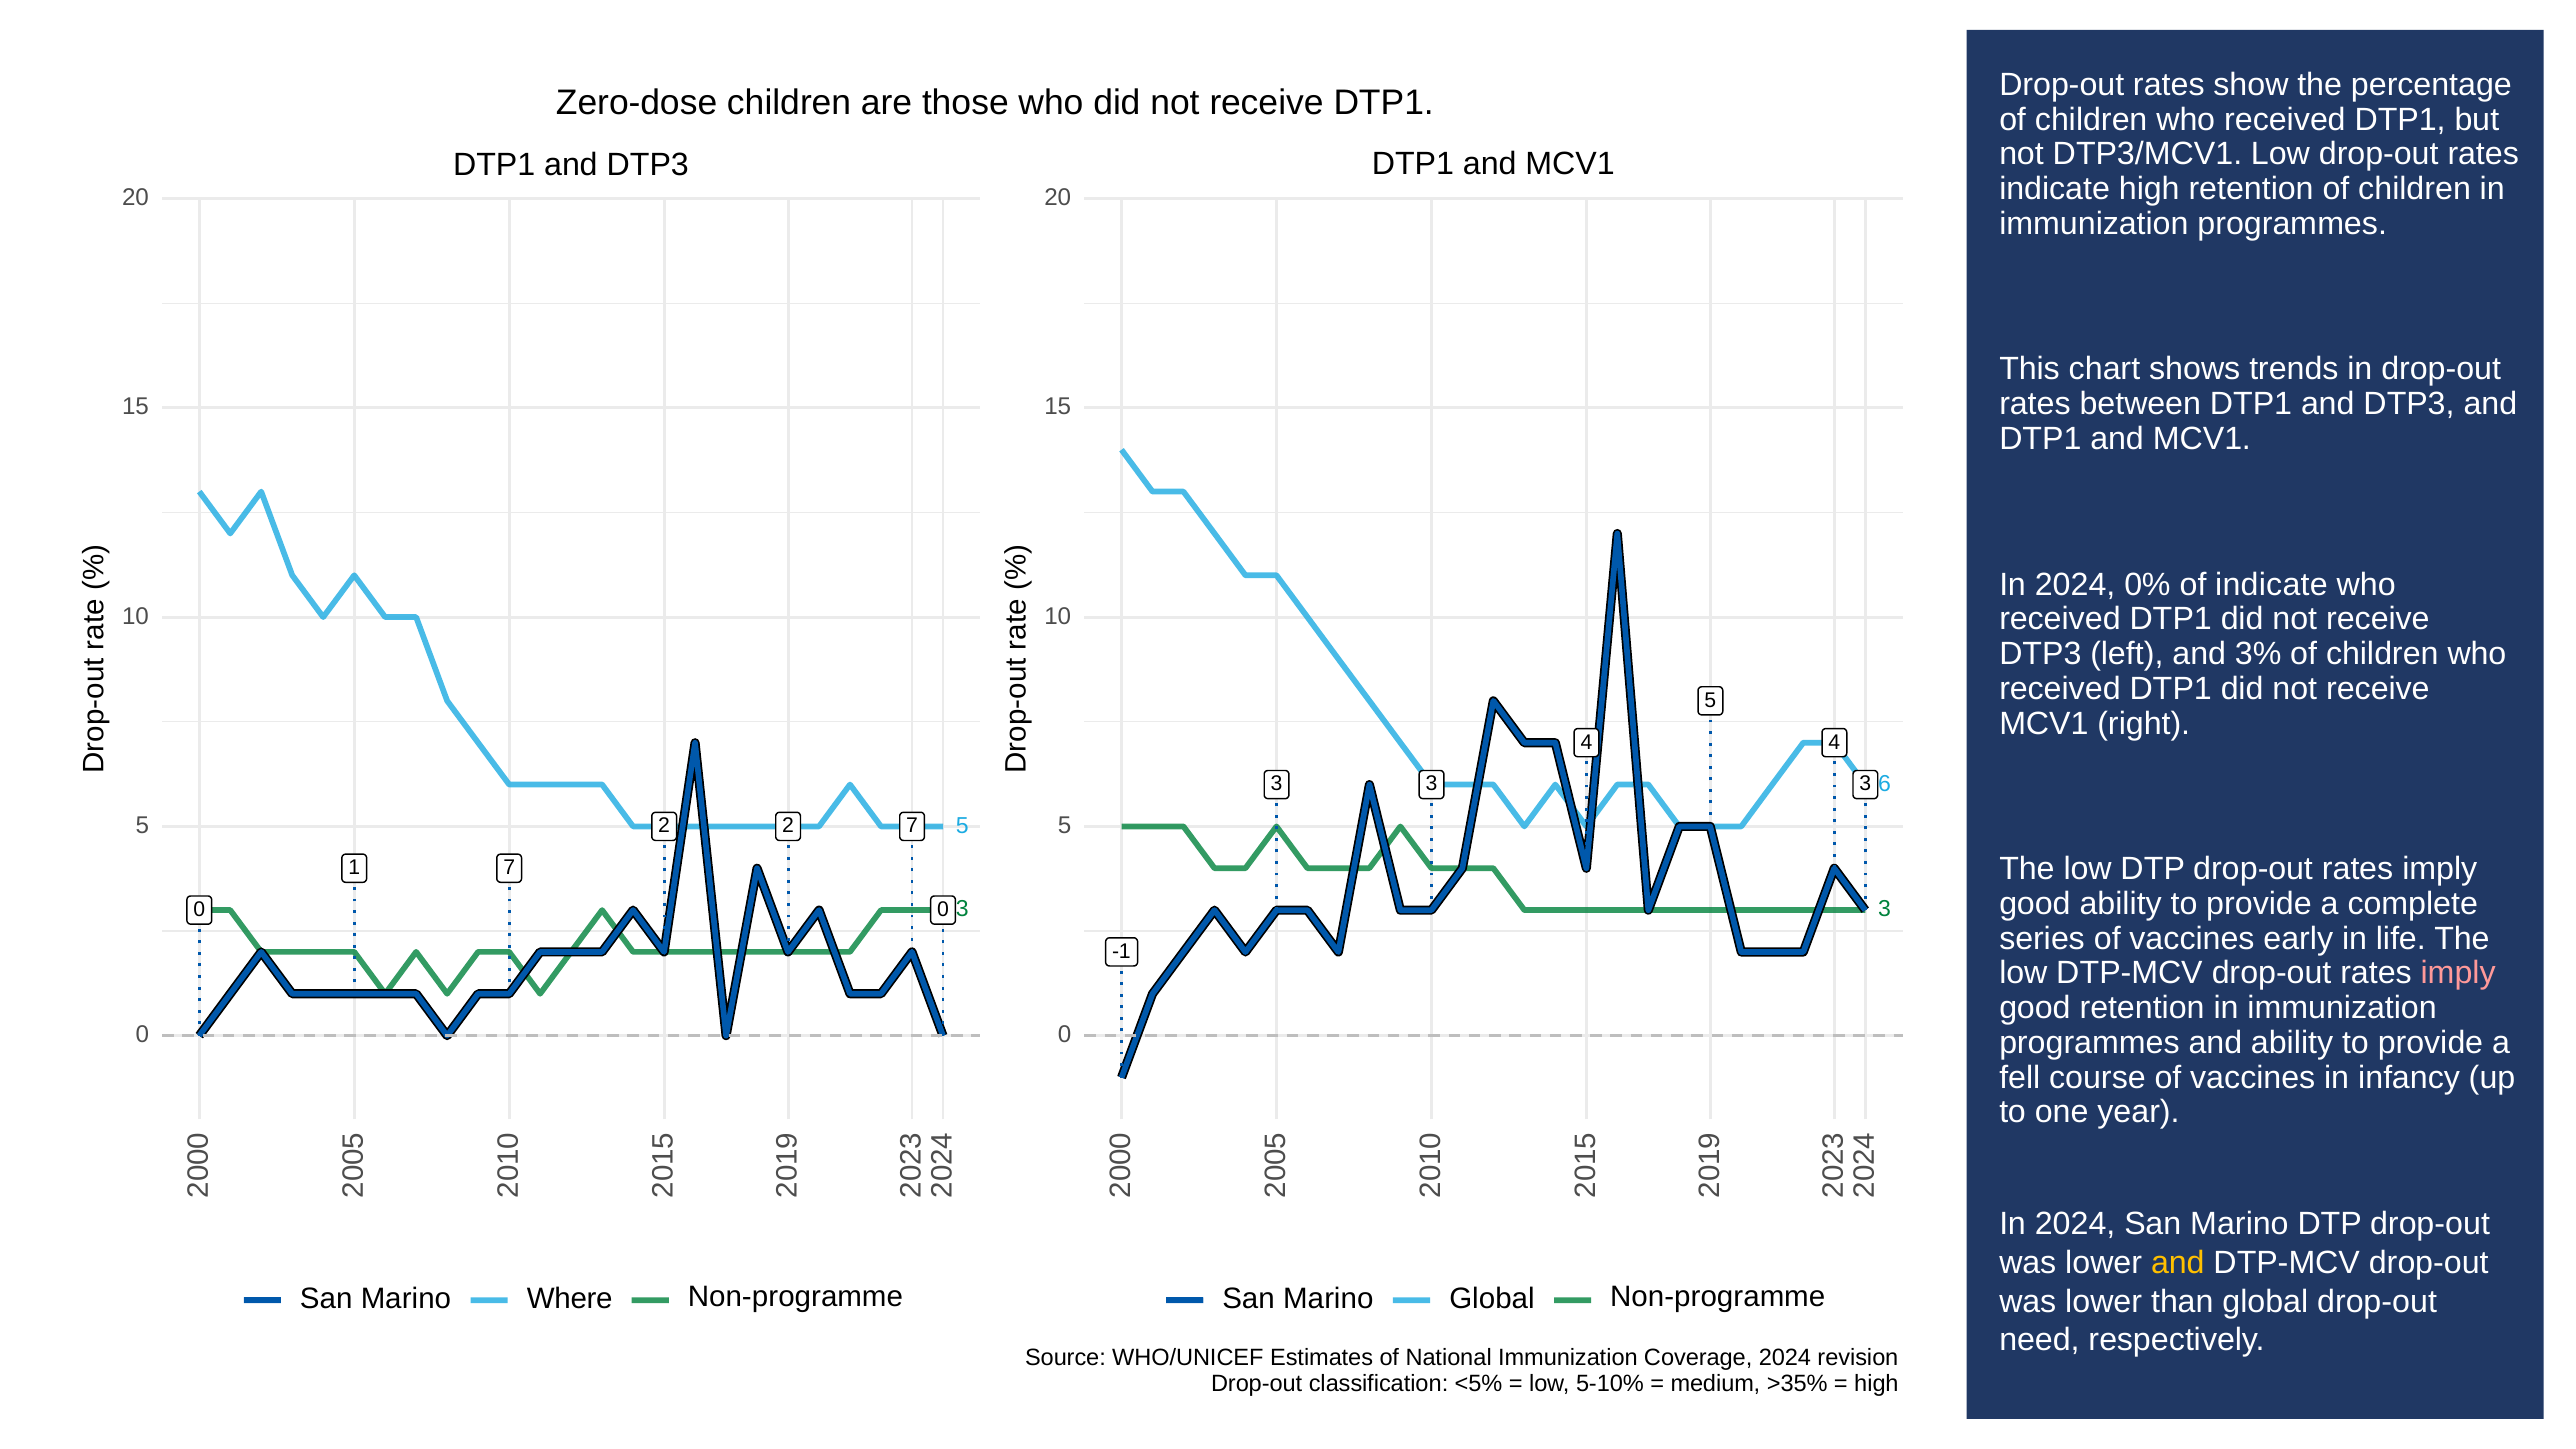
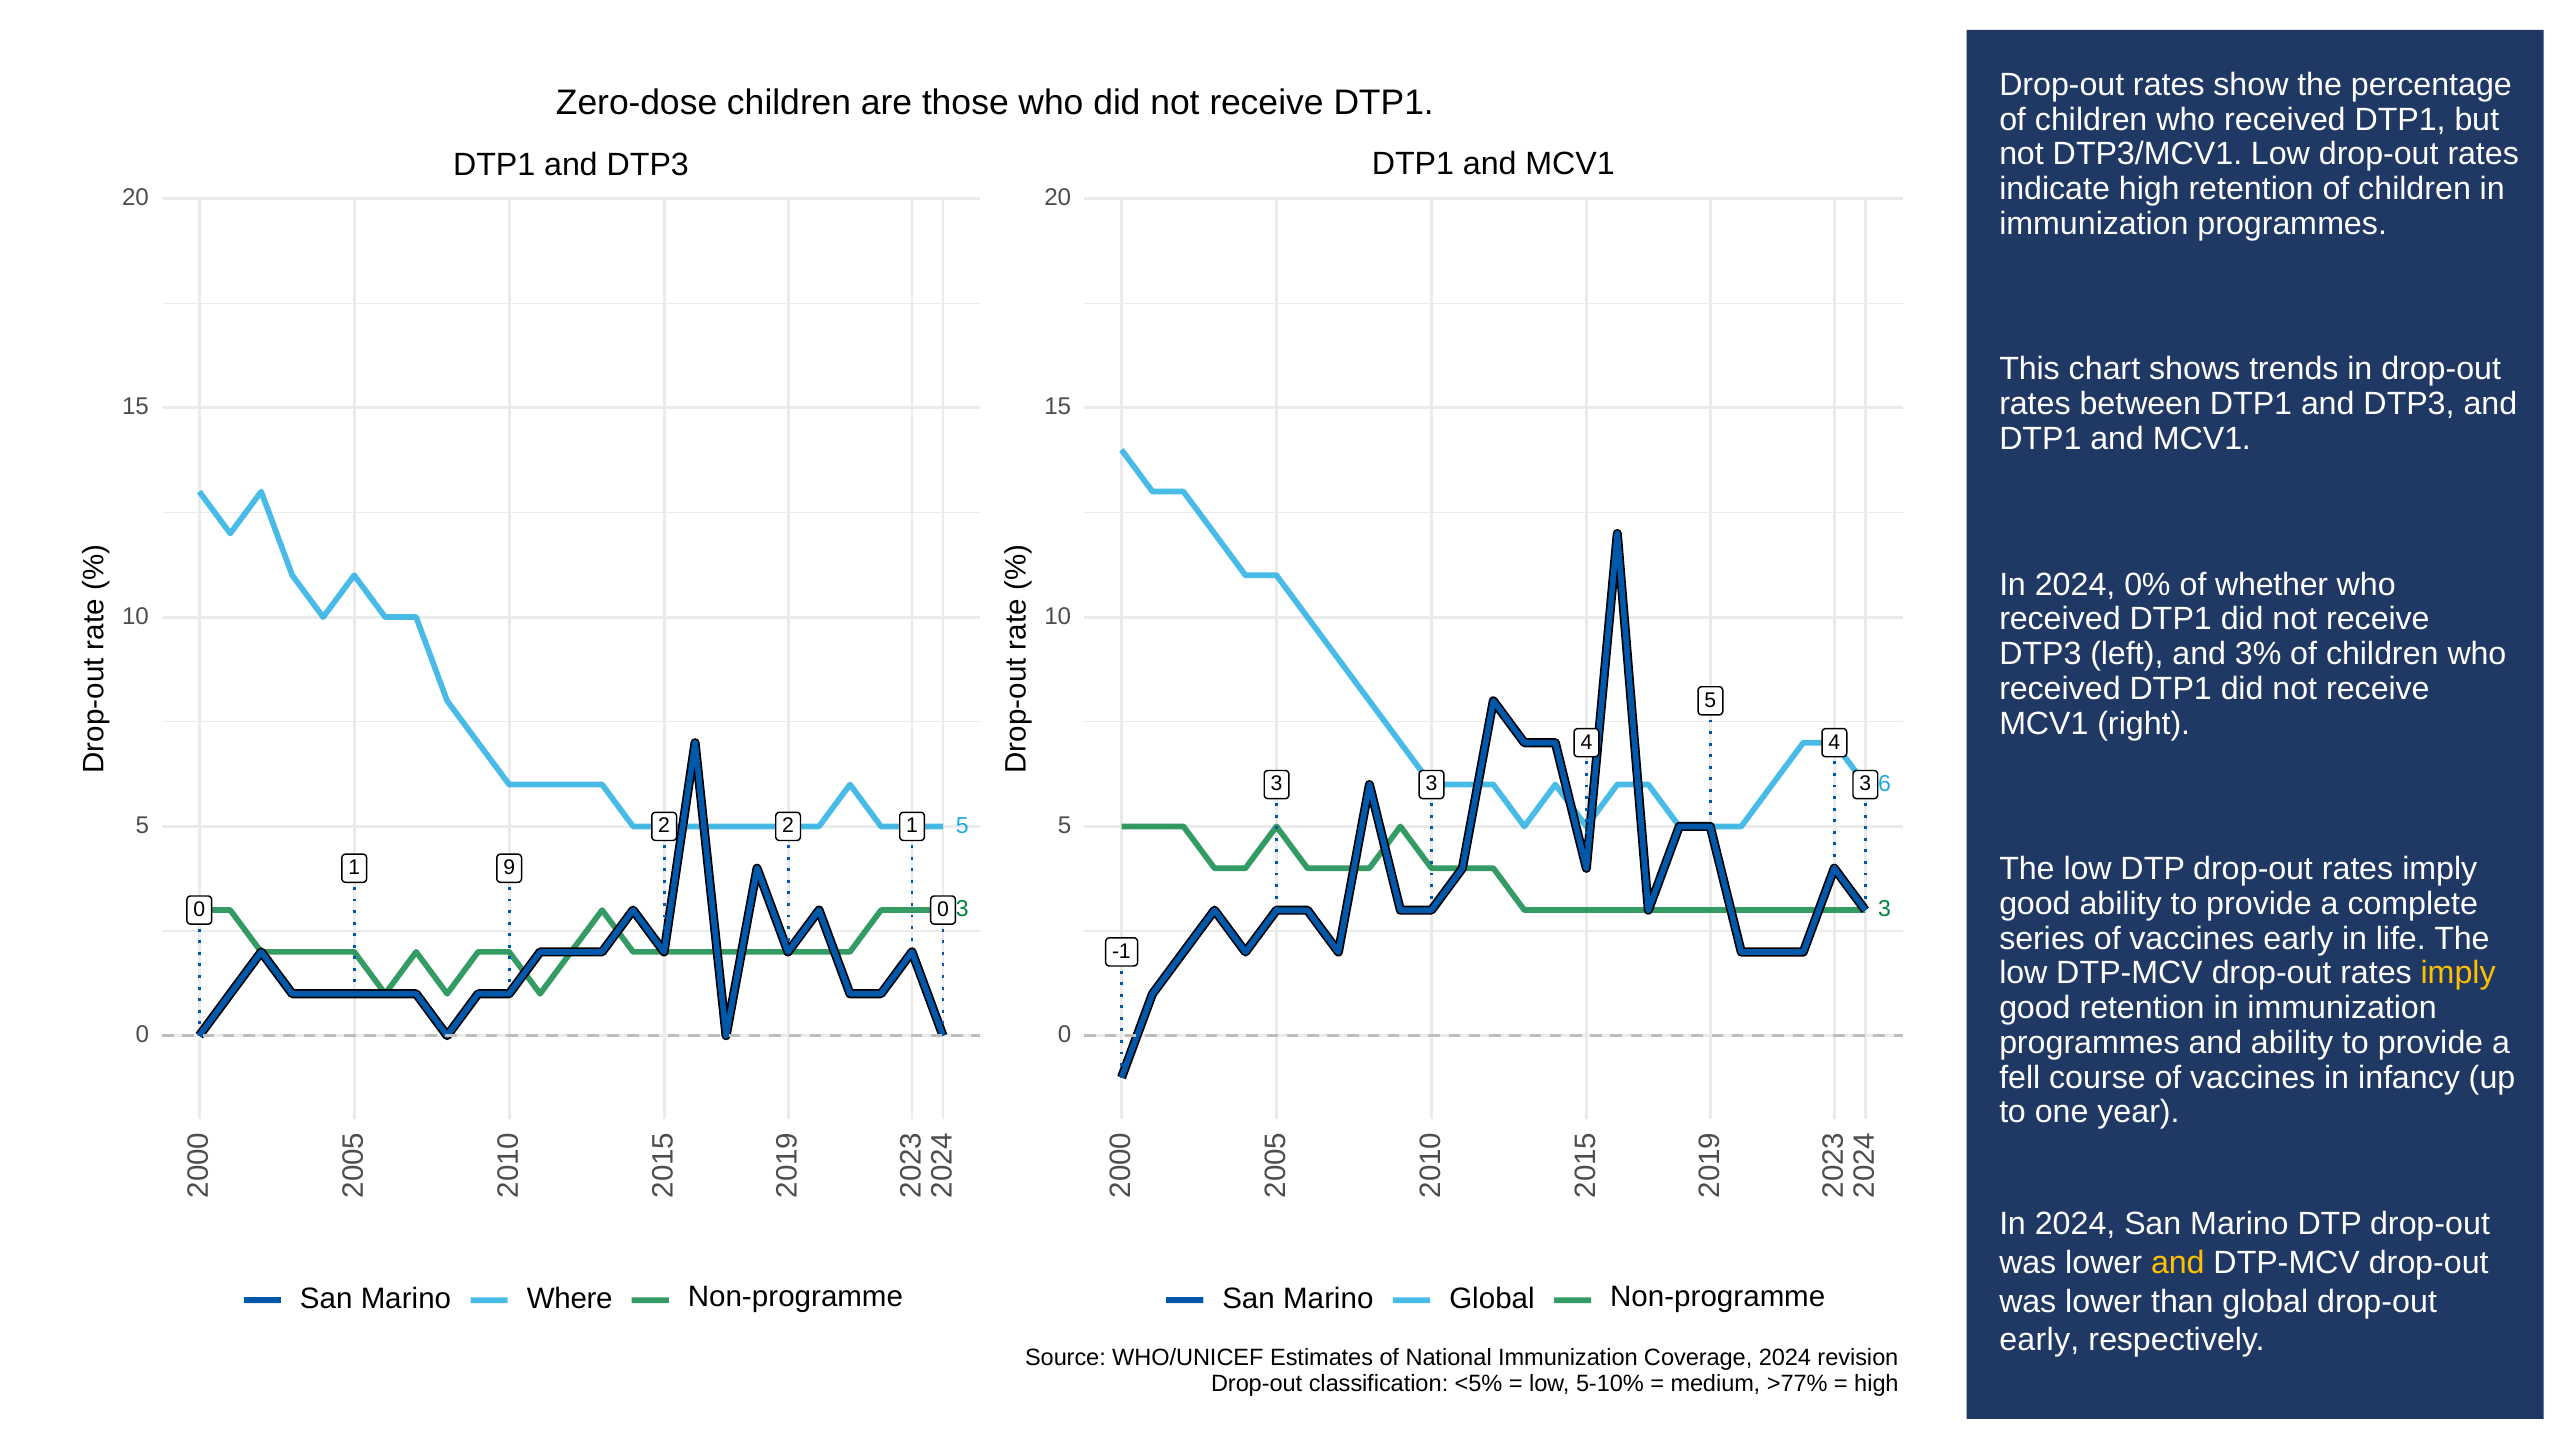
of indicate: indicate -> whether
2 7: 7 -> 1
7 at (509, 868): 7 -> 9
imply at (2458, 973) colour: pink -> yellow
need at (2039, 1340): need -> early
>35%: >35% -> >77%
